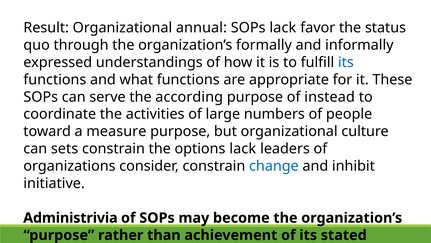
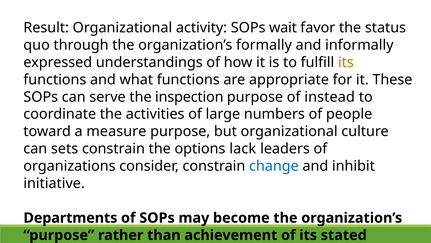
annual: annual -> activity
SOPs lack: lack -> wait
its at (346, 62) colour: blue -> orange
according: according -> inspection
Administrivia: Administrivia -> Departments
